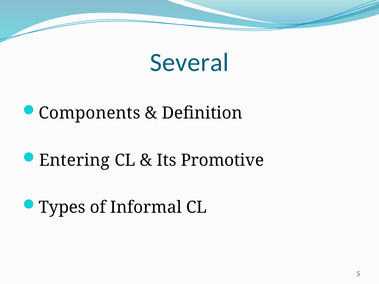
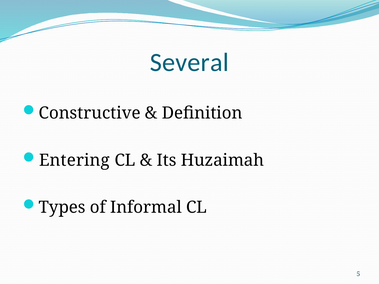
Components: Components -> Constructive
Promotive: Promotive -> Huzaimah
